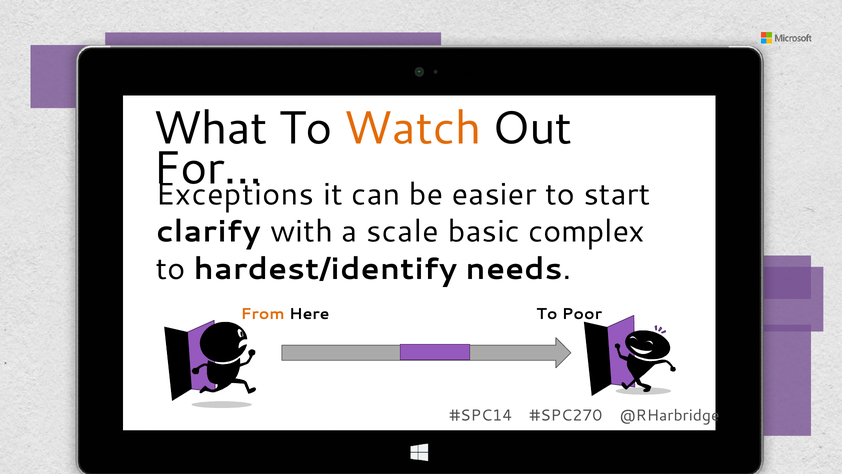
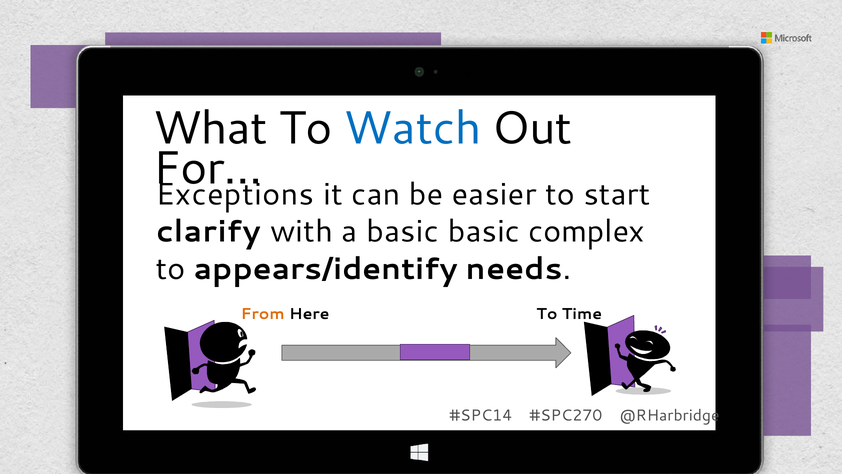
Watch colour: orange -> blue
a scale: scale -> basic
hardest/identify: hardest/identify -> appears/identify
Poor: Poor -> Time
